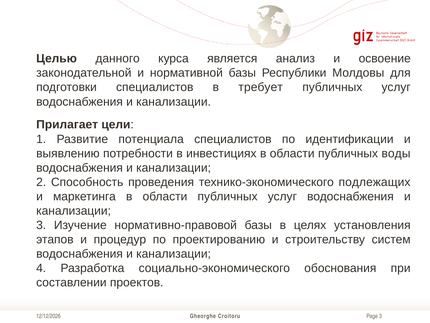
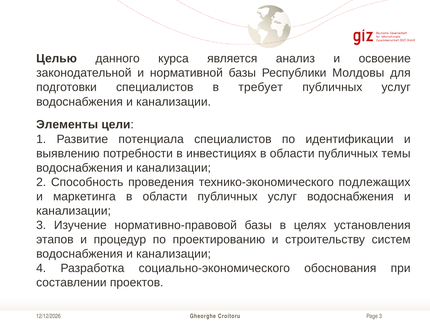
Прилагает: Прилагает -> Элементы
воды: воды -> темы
